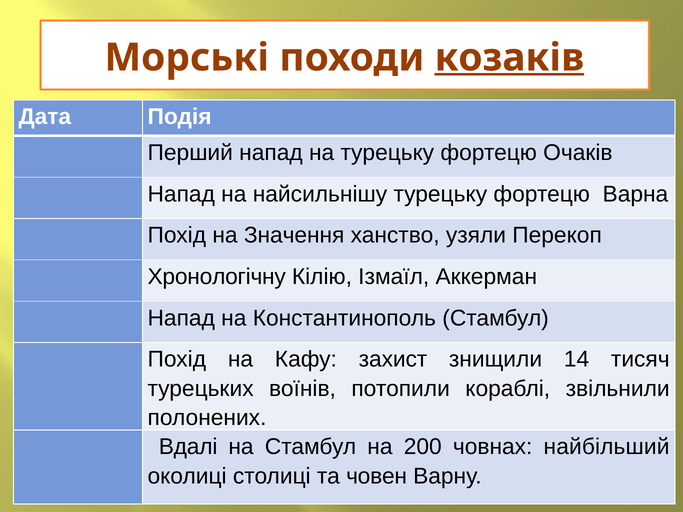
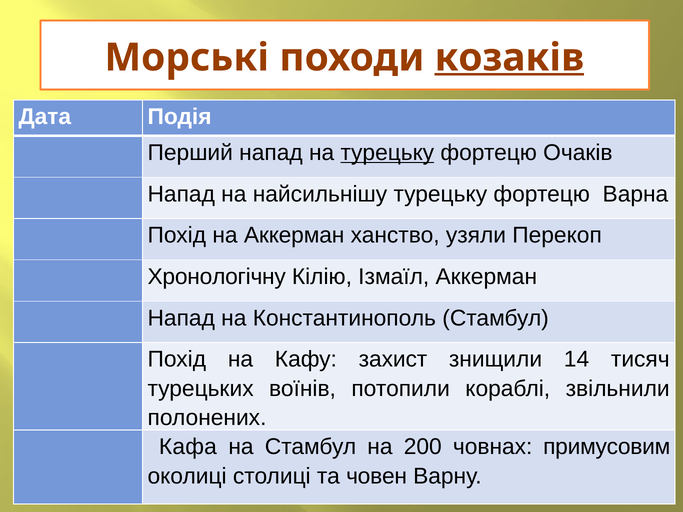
турецьку at (387, 153) underline: none -> present
на Значення: Значення -> Аккерман
Вдалі: Вдалі -> Кафа
найбільший: найбільший -> примусовим
